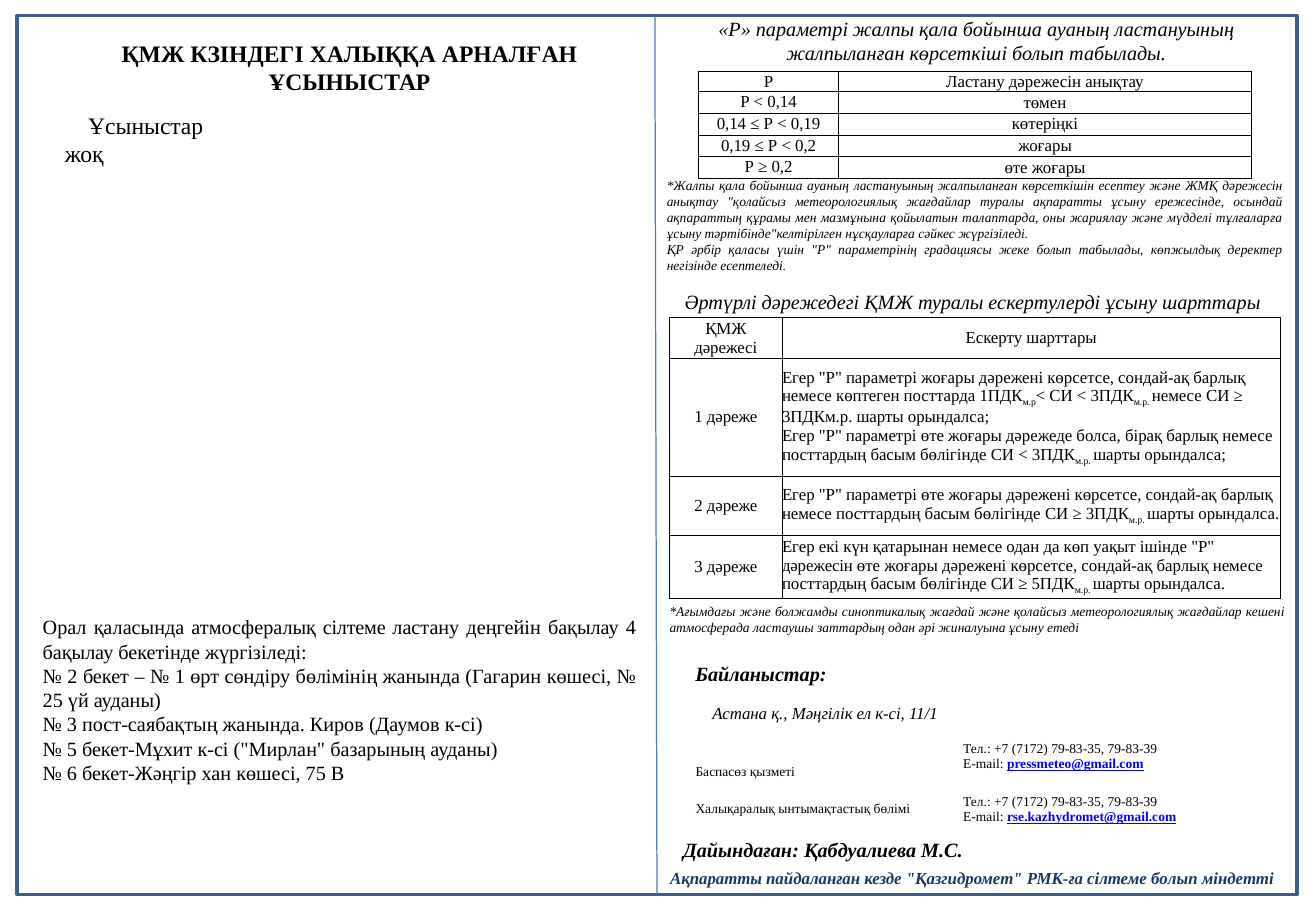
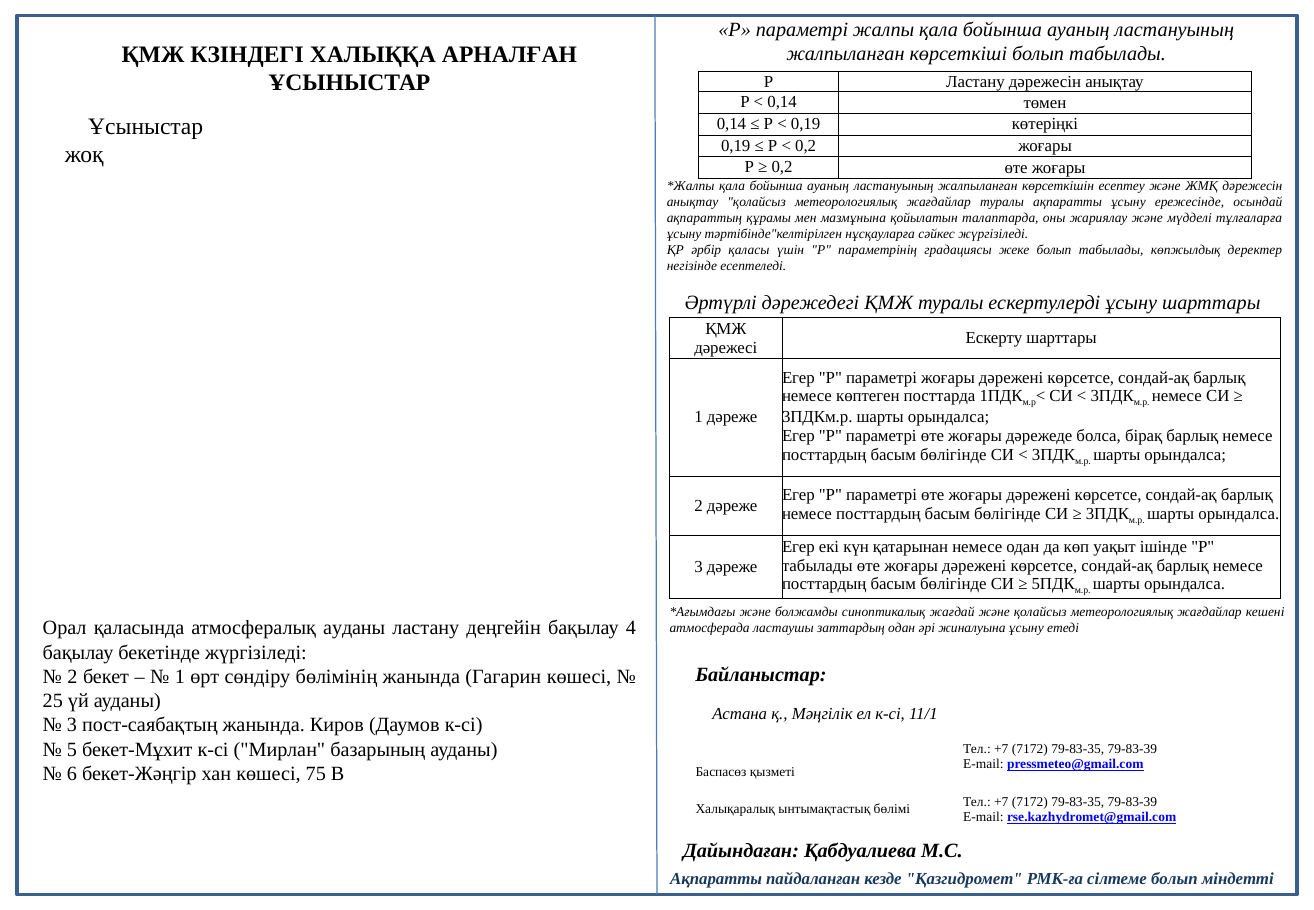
дәрежесін at (817, 565): дәрежесін -> табылады
атмосфералық сілтеме: сілтеме -> ауданы
